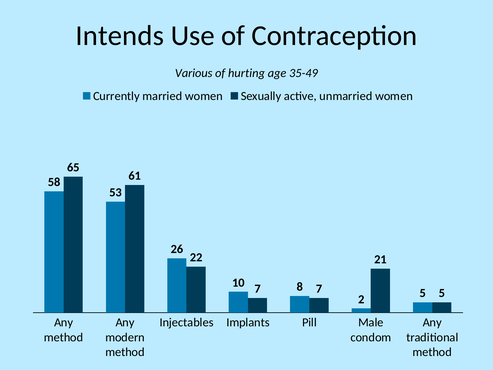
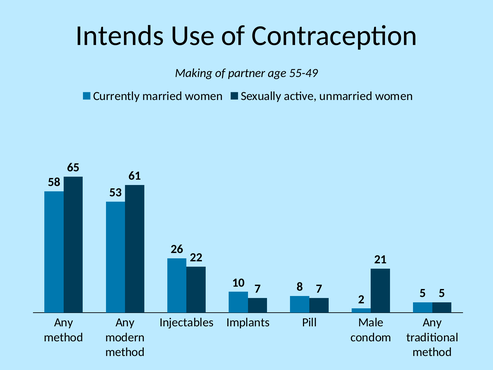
Various: Various -> Making
hurting: hurting -> partner
35-49: 35-49 -> 55-49
